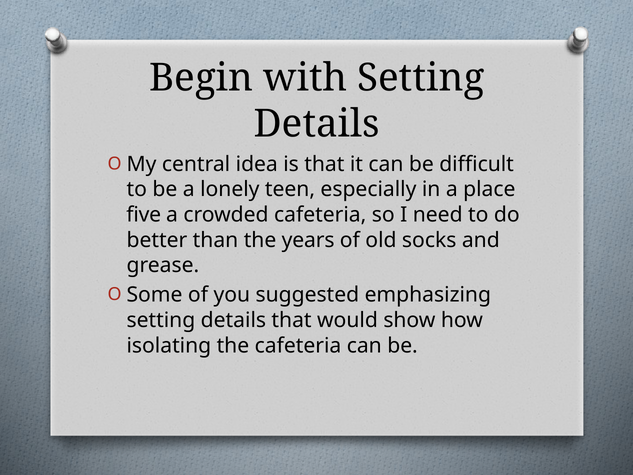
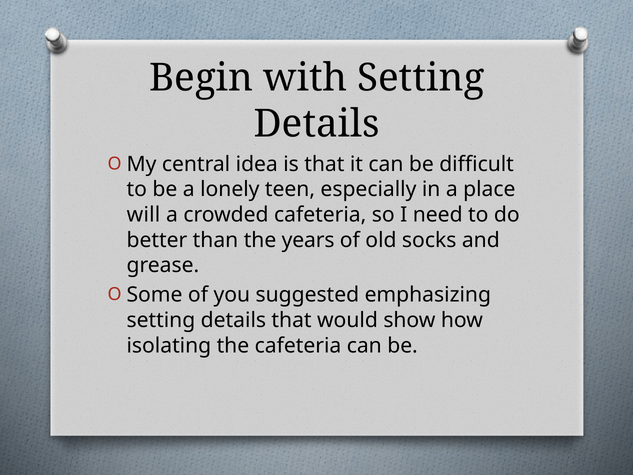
five: five -> will
